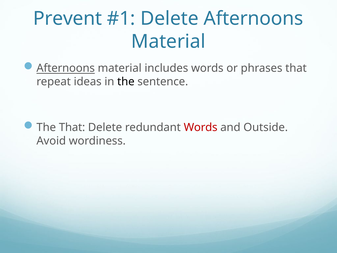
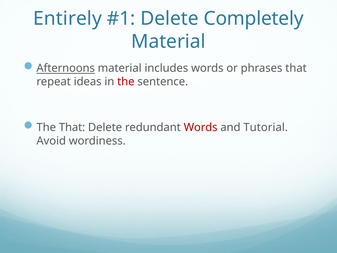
Prevent: Prevent -> Entirely
Delete Afternoons: Afternoons -> Completely
the at (126, 82) colour: black -> red
Outside: Outside -> Tutorial
